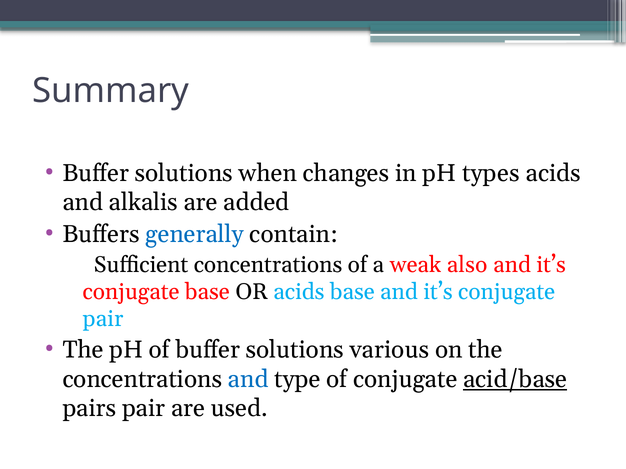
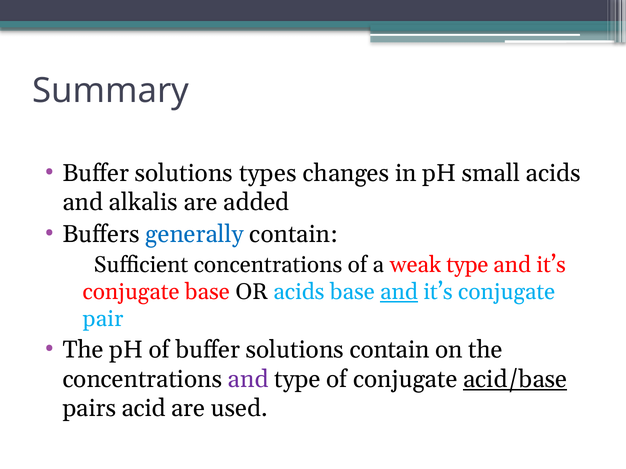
when: when -> types
types: types -> small
weak also: also -> type
and at (399, 292) underline: none -> present
solutions various: various -> contain
and at (248, 379) colour: blue -> purple
pairs pair: pair -> acid
